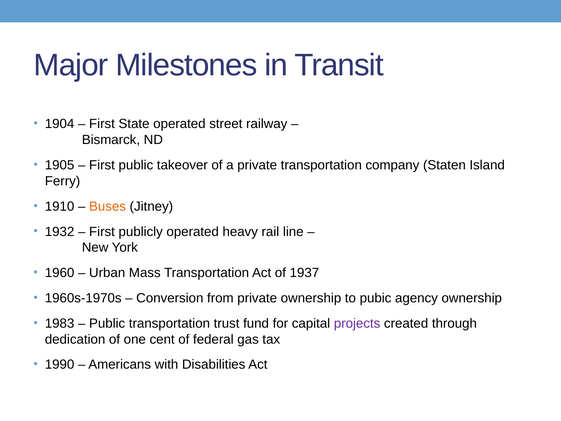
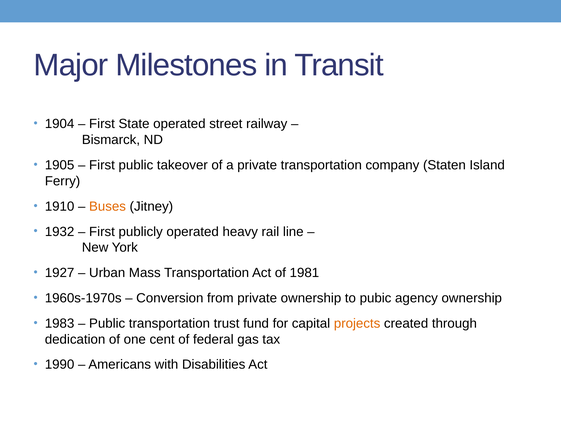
1960: 1960 -> 1927
1937: 1937 -> 1981
projects colour: purple -> orange
